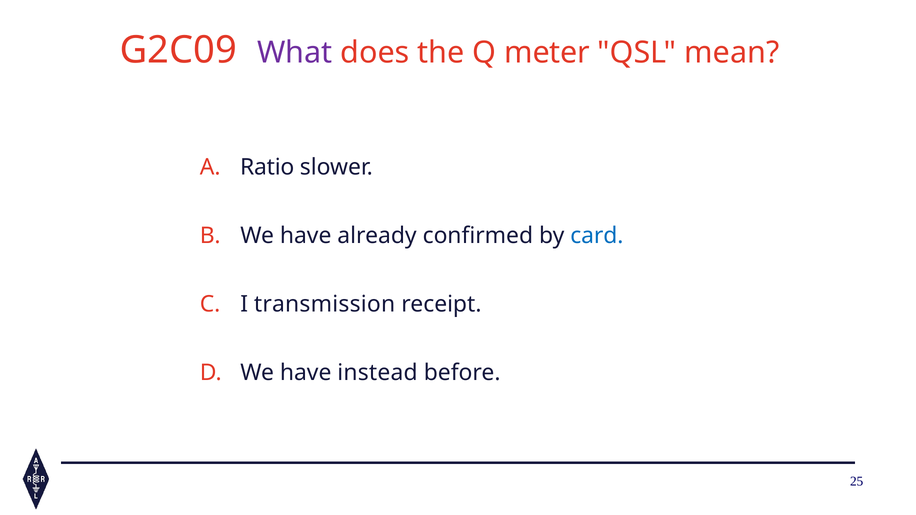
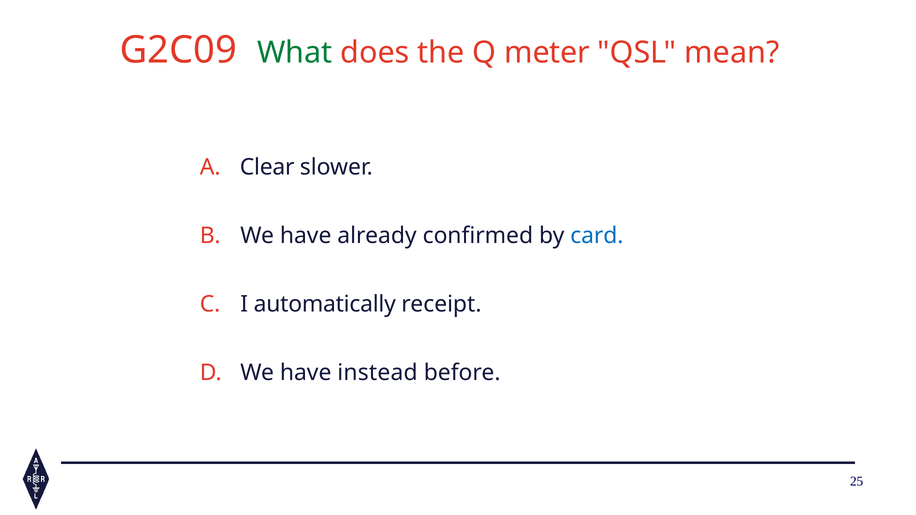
What colour: purple -> green
Ratio: Ratio -> Clear
transmission: transmission -> automatically
